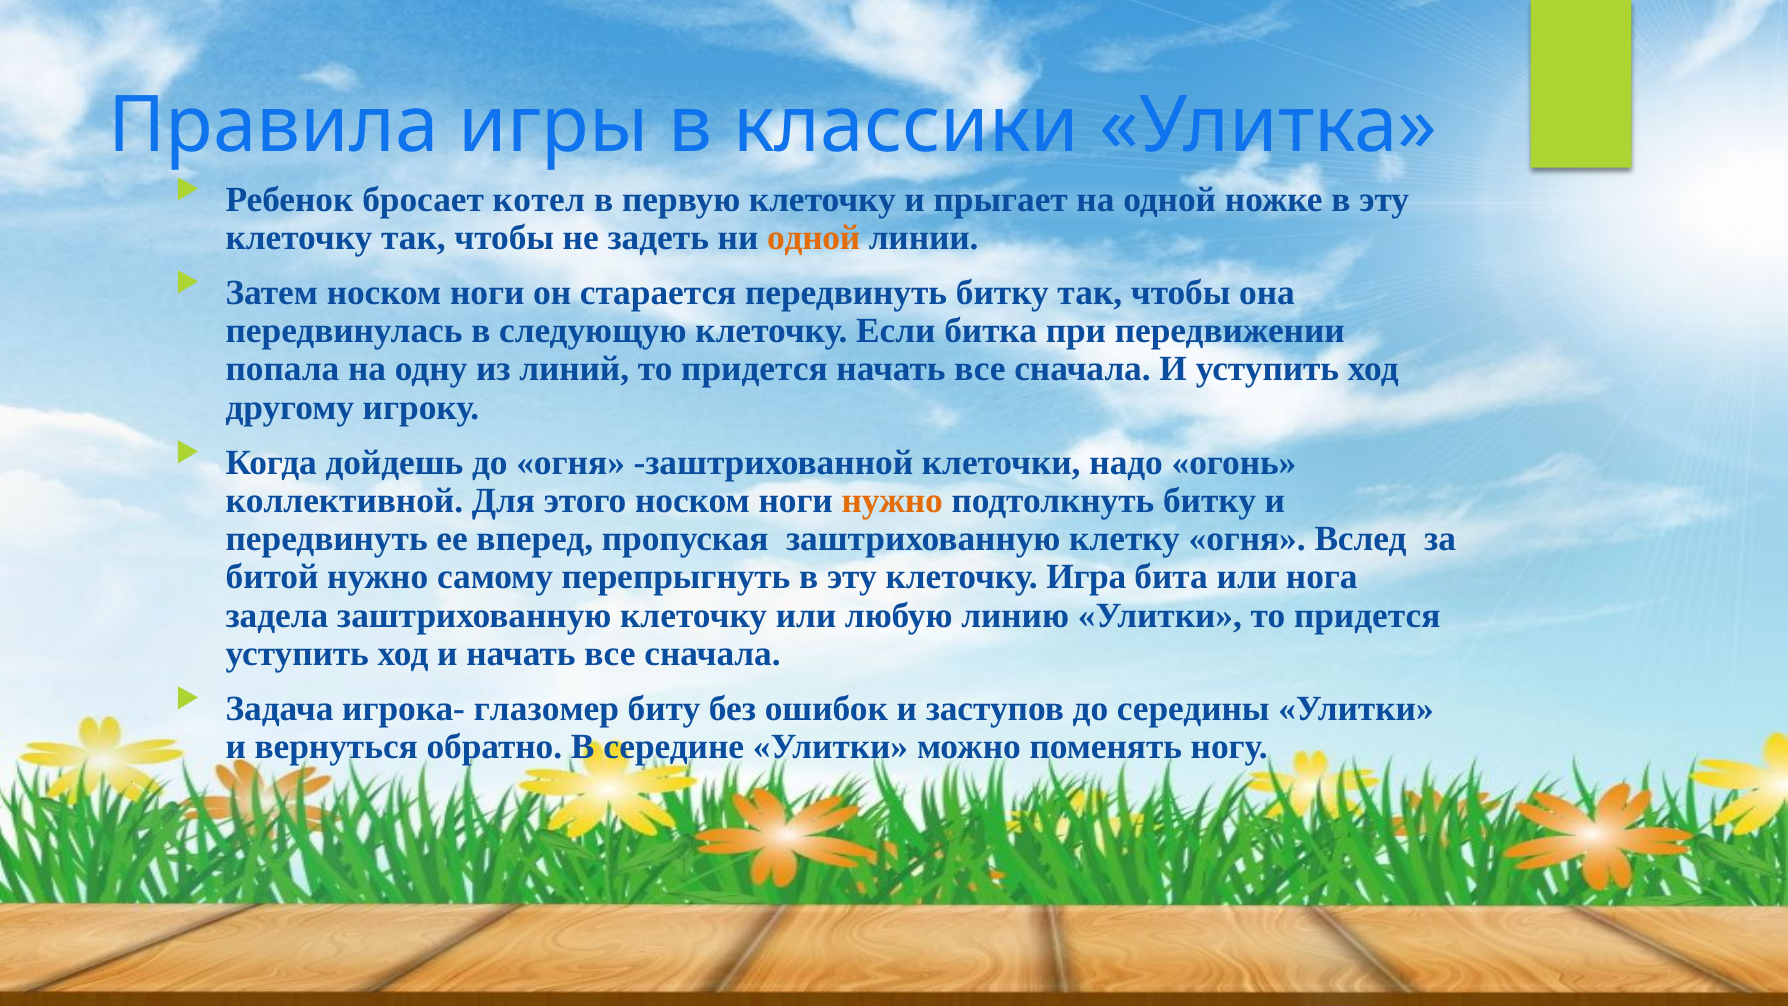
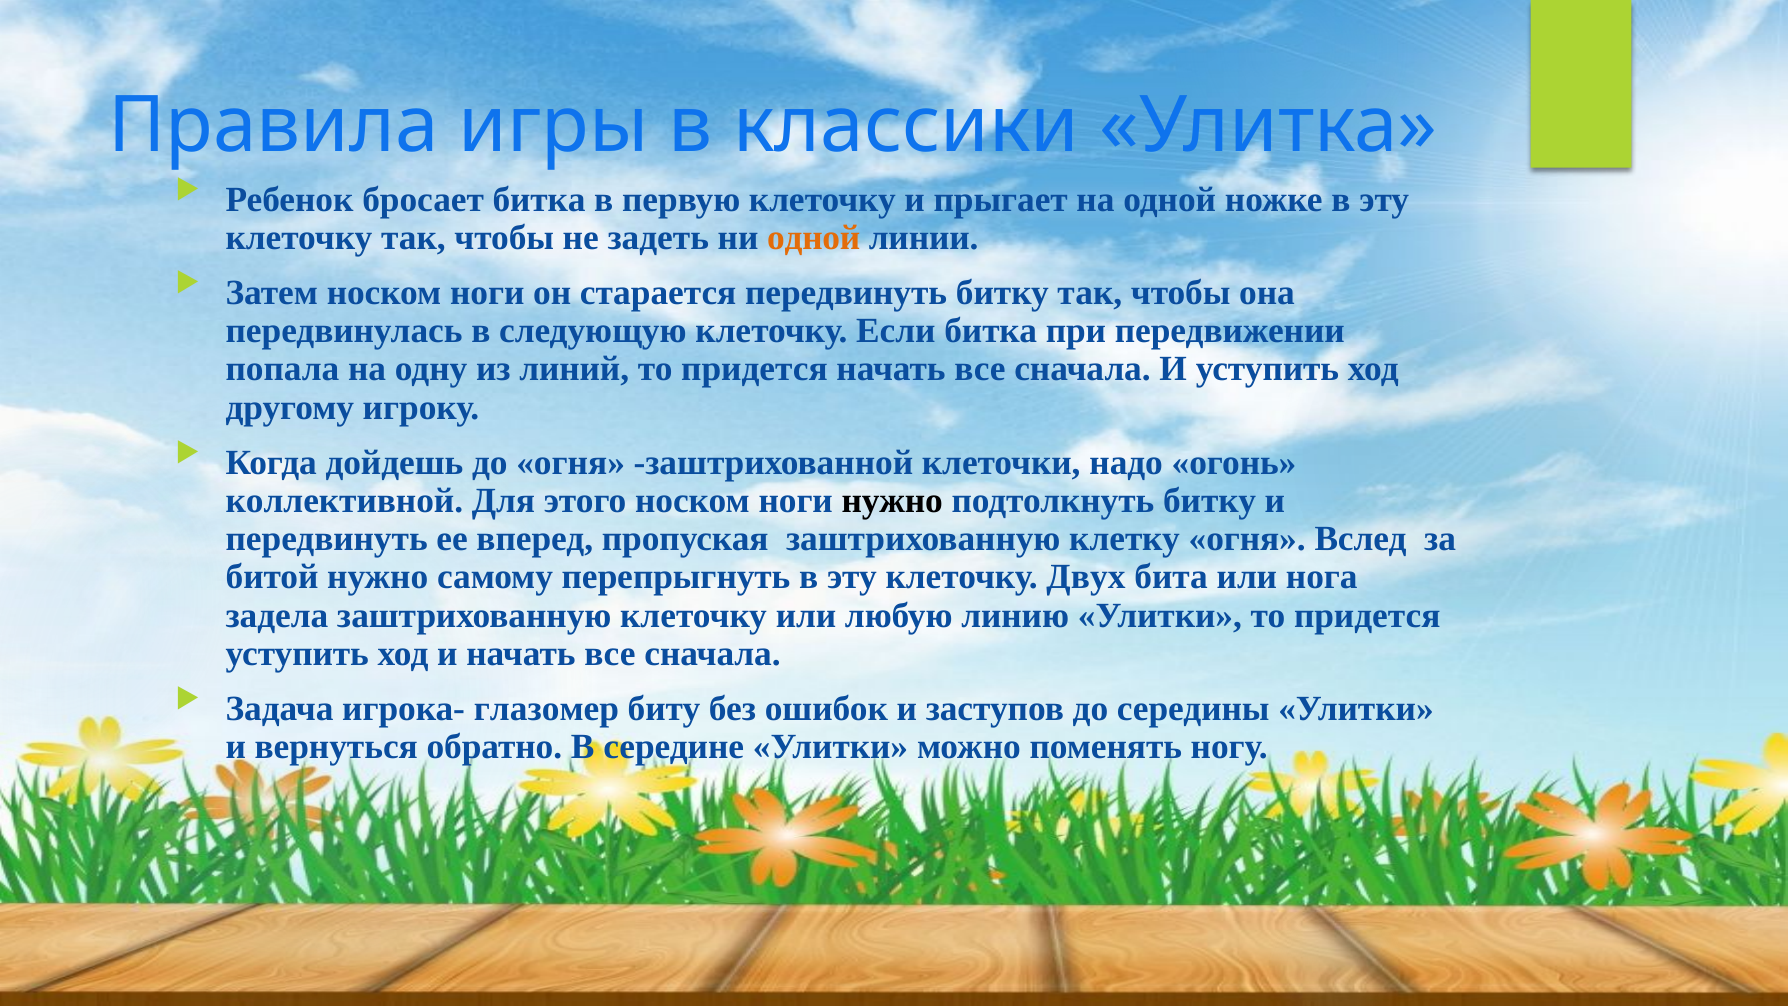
бросает котел: котел -> битка
нужно at (892, 501) colour: orange -> black
Игра: Игра -> Двух
